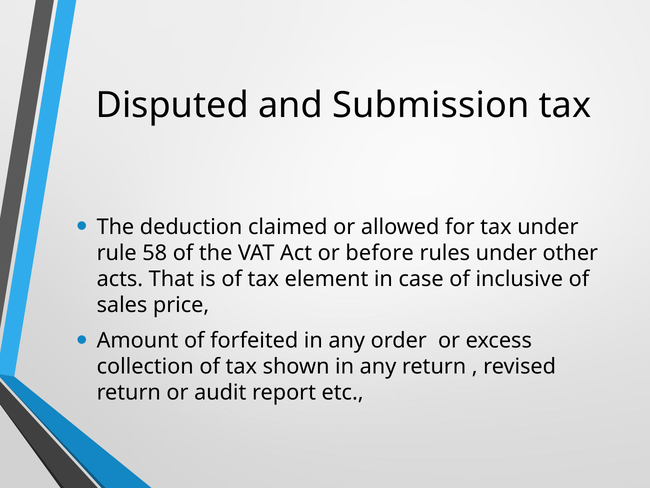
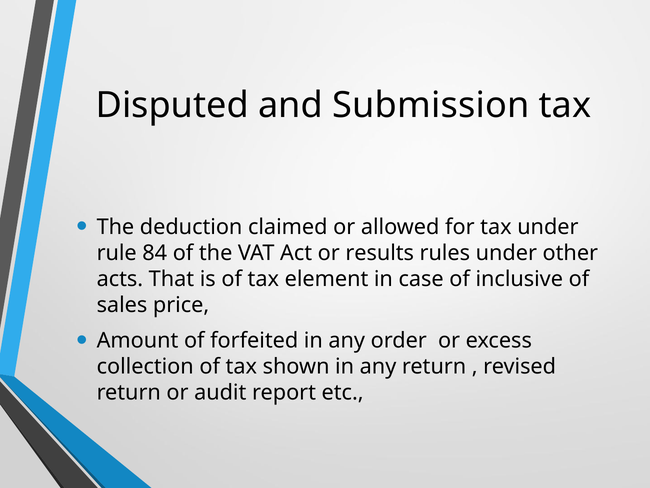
58: 58 -> 84
before: before -> results
